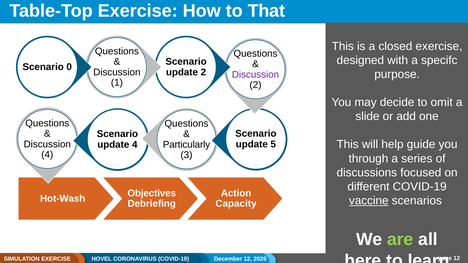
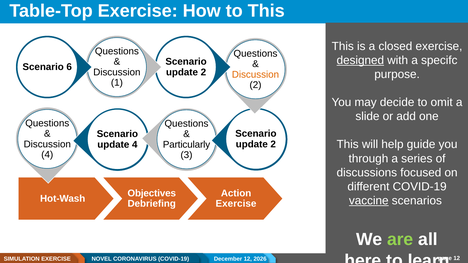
to That: That -> This
designed underline: none -> present
0: 0 -> 6
Discussion at (255, 75) colour: purple -> orange
5 at (273, 144): 5 -> 2
Capacity at (236, 204): Capacity -> Exercise
